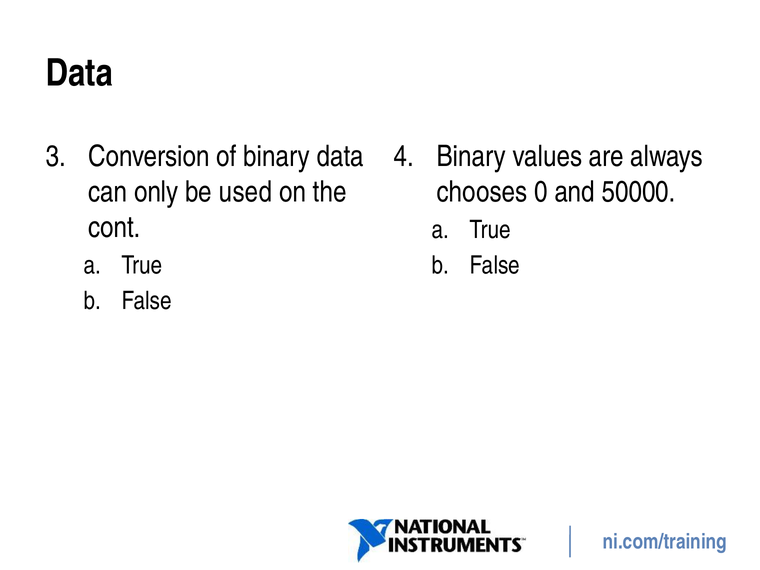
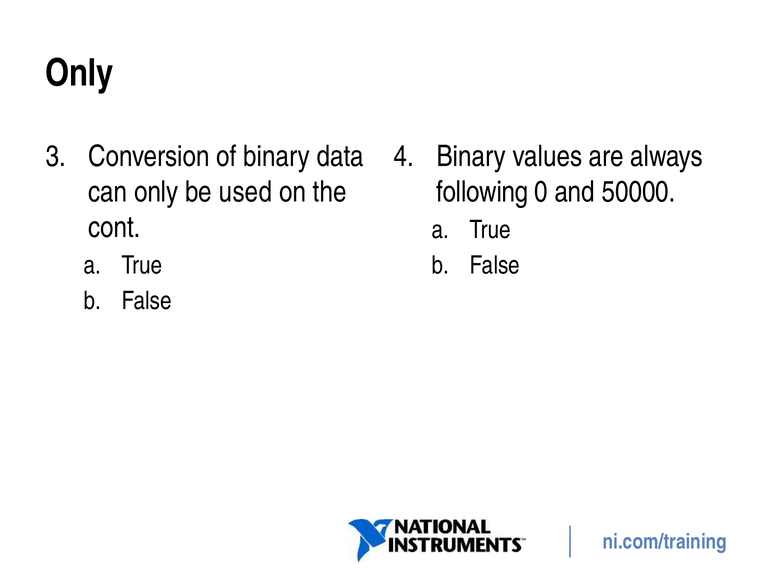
Data at (79, 73): Data -> Only
chooses: chooses -> following
